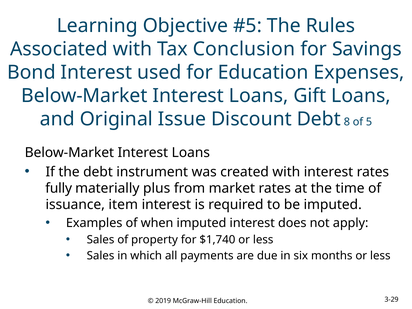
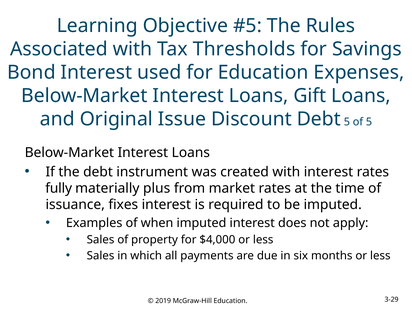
Conclusion: Conclusion -> Thresholds
Debt 8: 8 -> 5
item: item -> fixes
$1,740: $1,740 -> $4,000
